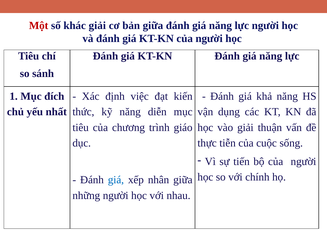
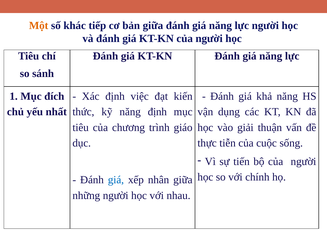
Một colour: red -> orange
khác giải: giải -> tiếp
năng diễn: diễn -> định
